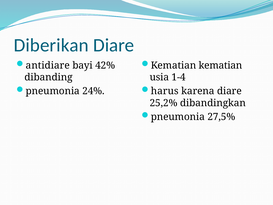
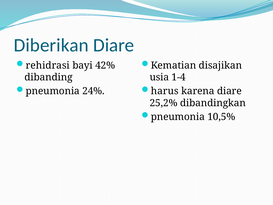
antidiare: antidiare -> rehidrasi
Kematian kematian: kematian -> disajikan
27,5%: 27,5% -> 10,5%
